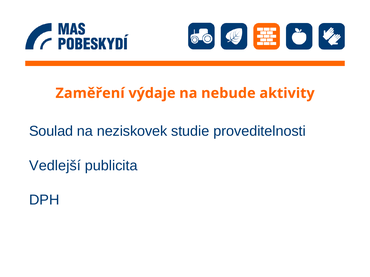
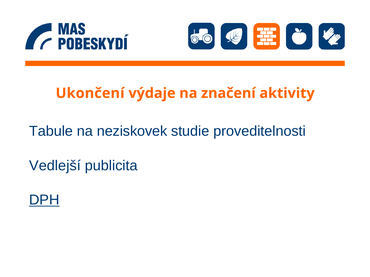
Zaměření: Zaměření -> Ukončení
nebude: nebude -> značení
Soulad: Soulad -> Tabule
DPH underline: none -> present
